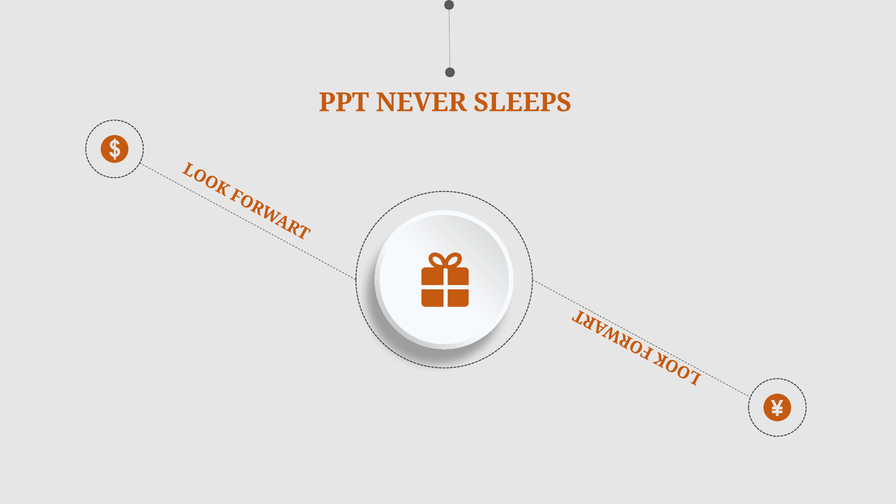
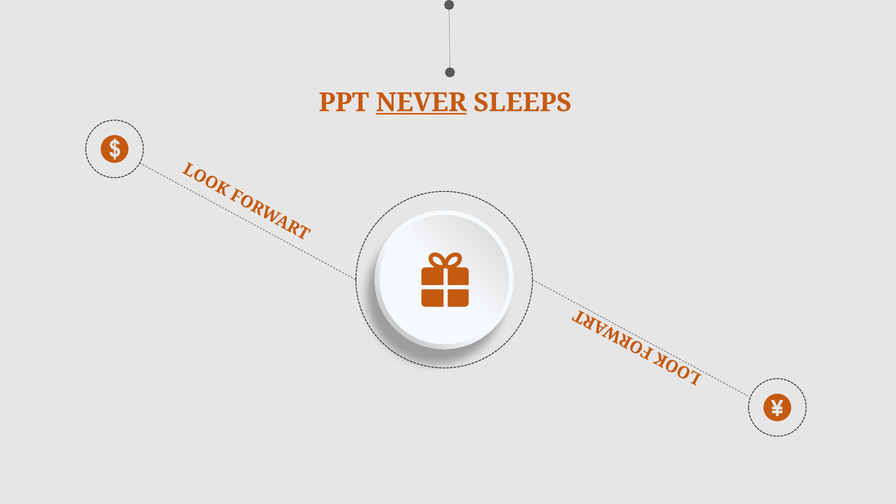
NEVER underline: none -> present
